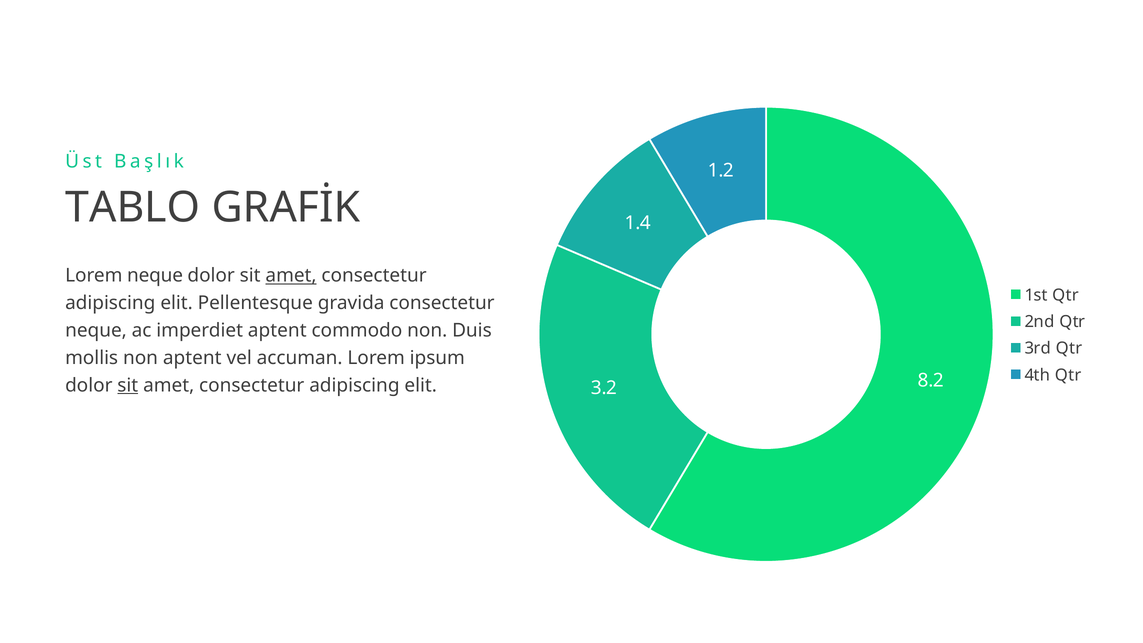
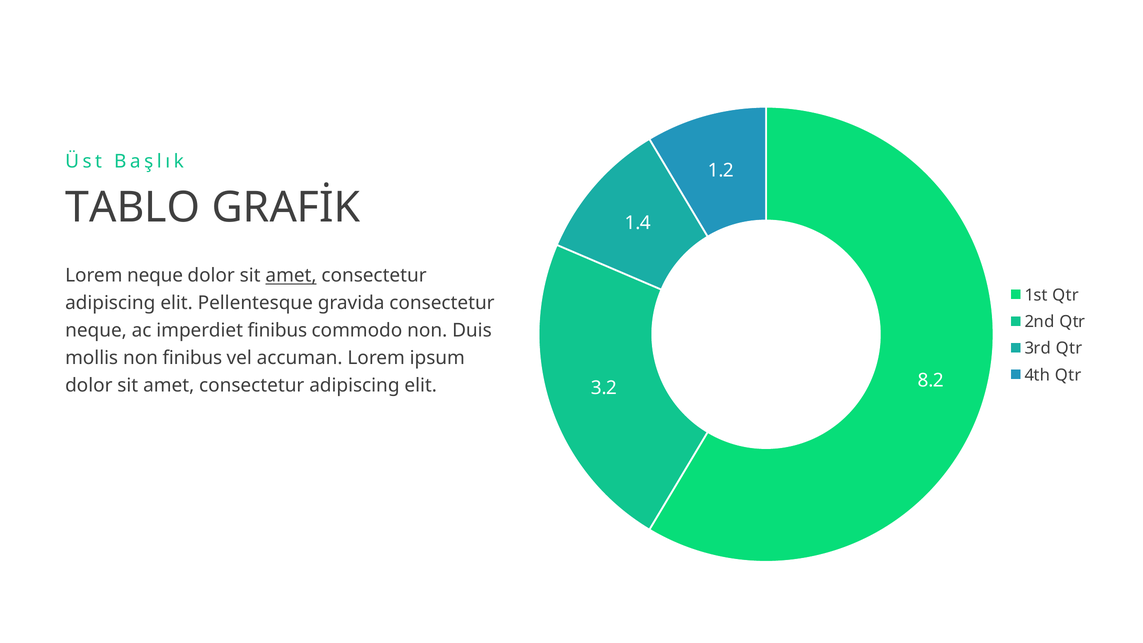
imperdiet aptent: aptent -> finibus
non aptent: aptent -> finibus
sit at (128, 385) underline: present -> none
